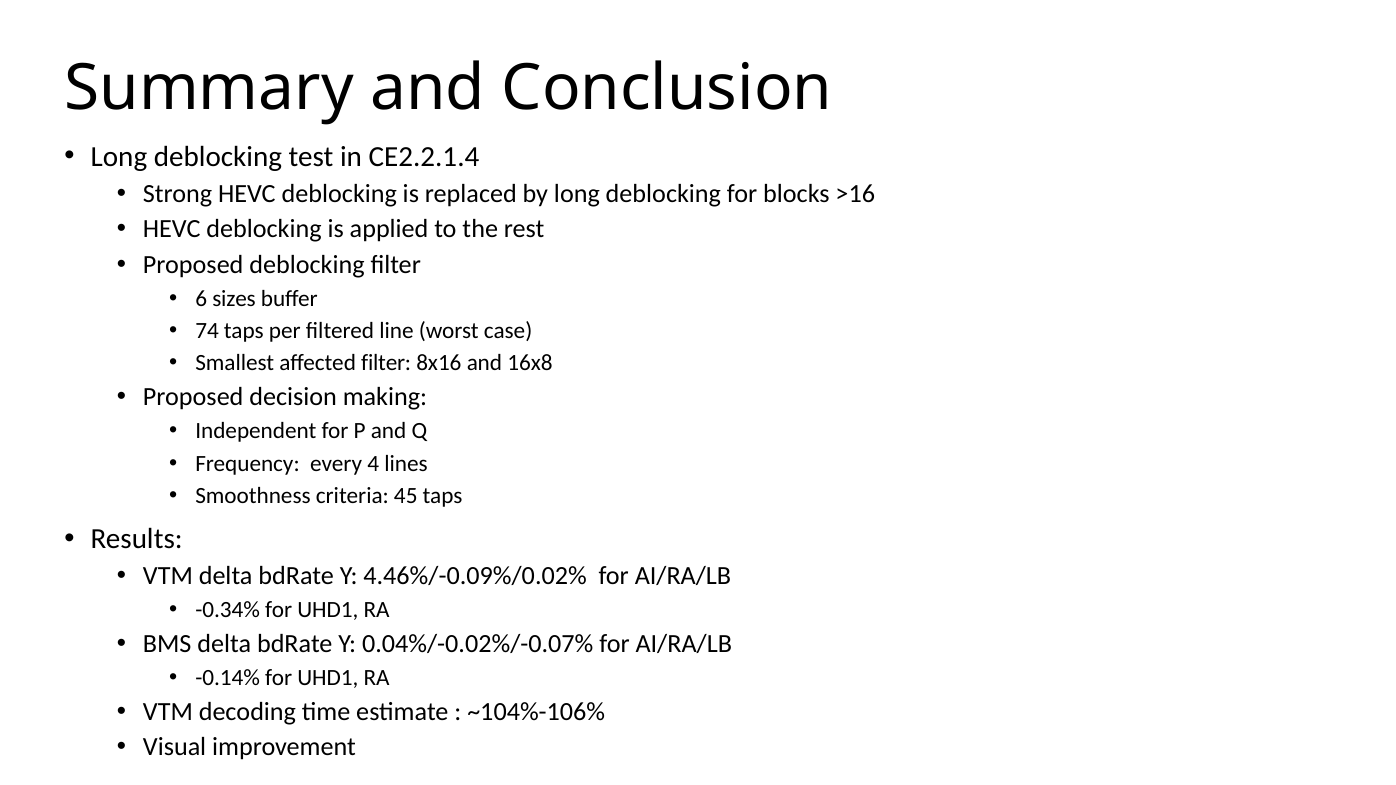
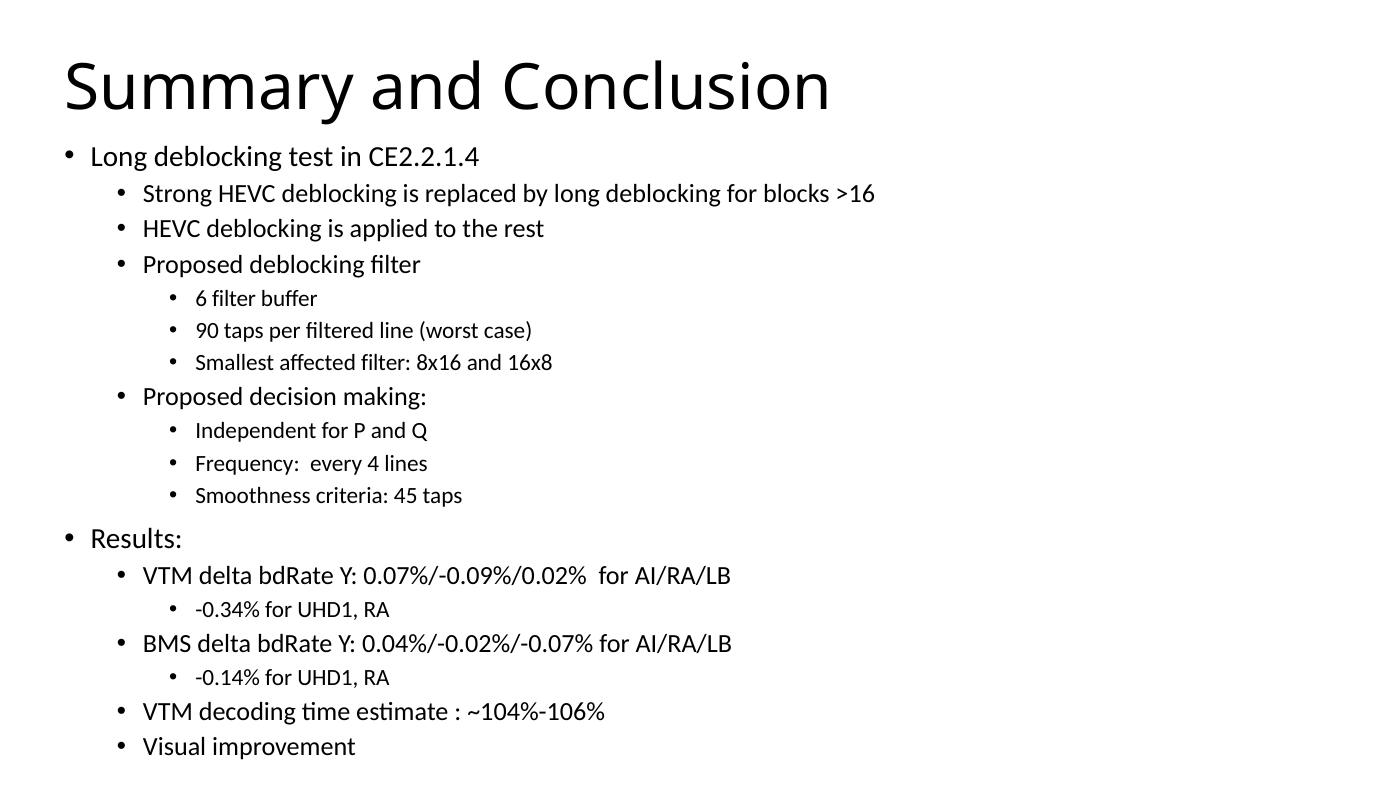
6 sizes: sizes -> filter
74: 74 -> 90
4.46%/-0.09%/0.02%: 4.46%/-0.09%/0.02% -> 0.07%/-0.09%/0.02%
